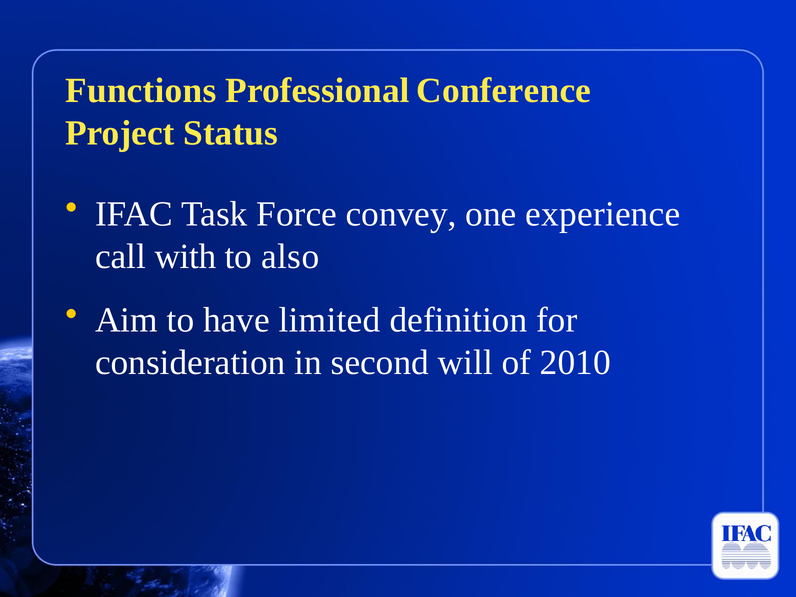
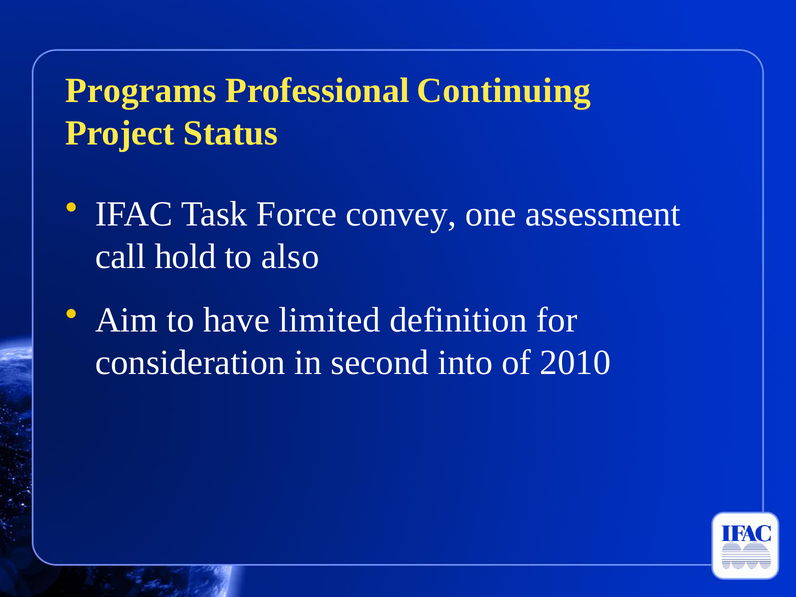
Functions: Functions -> Programs
Conference: Conference -> Continuing
experience: experience -> assessment
with: with -> hold
will: will -> into
